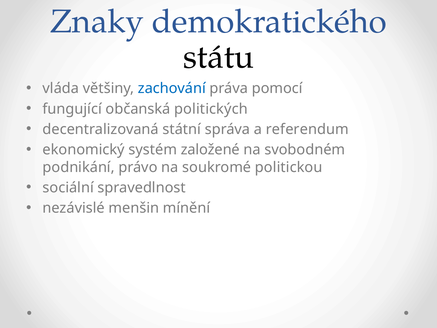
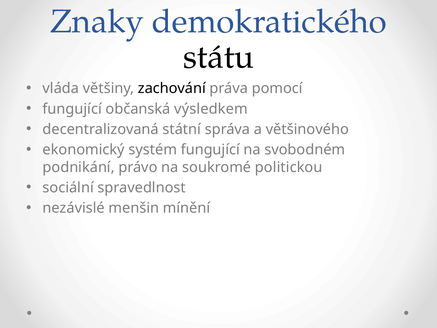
zachování colour: blue -> black
politických: politických -> výsledkem
referendum: referendum -> většinového
systém založené: založené -> fungující
